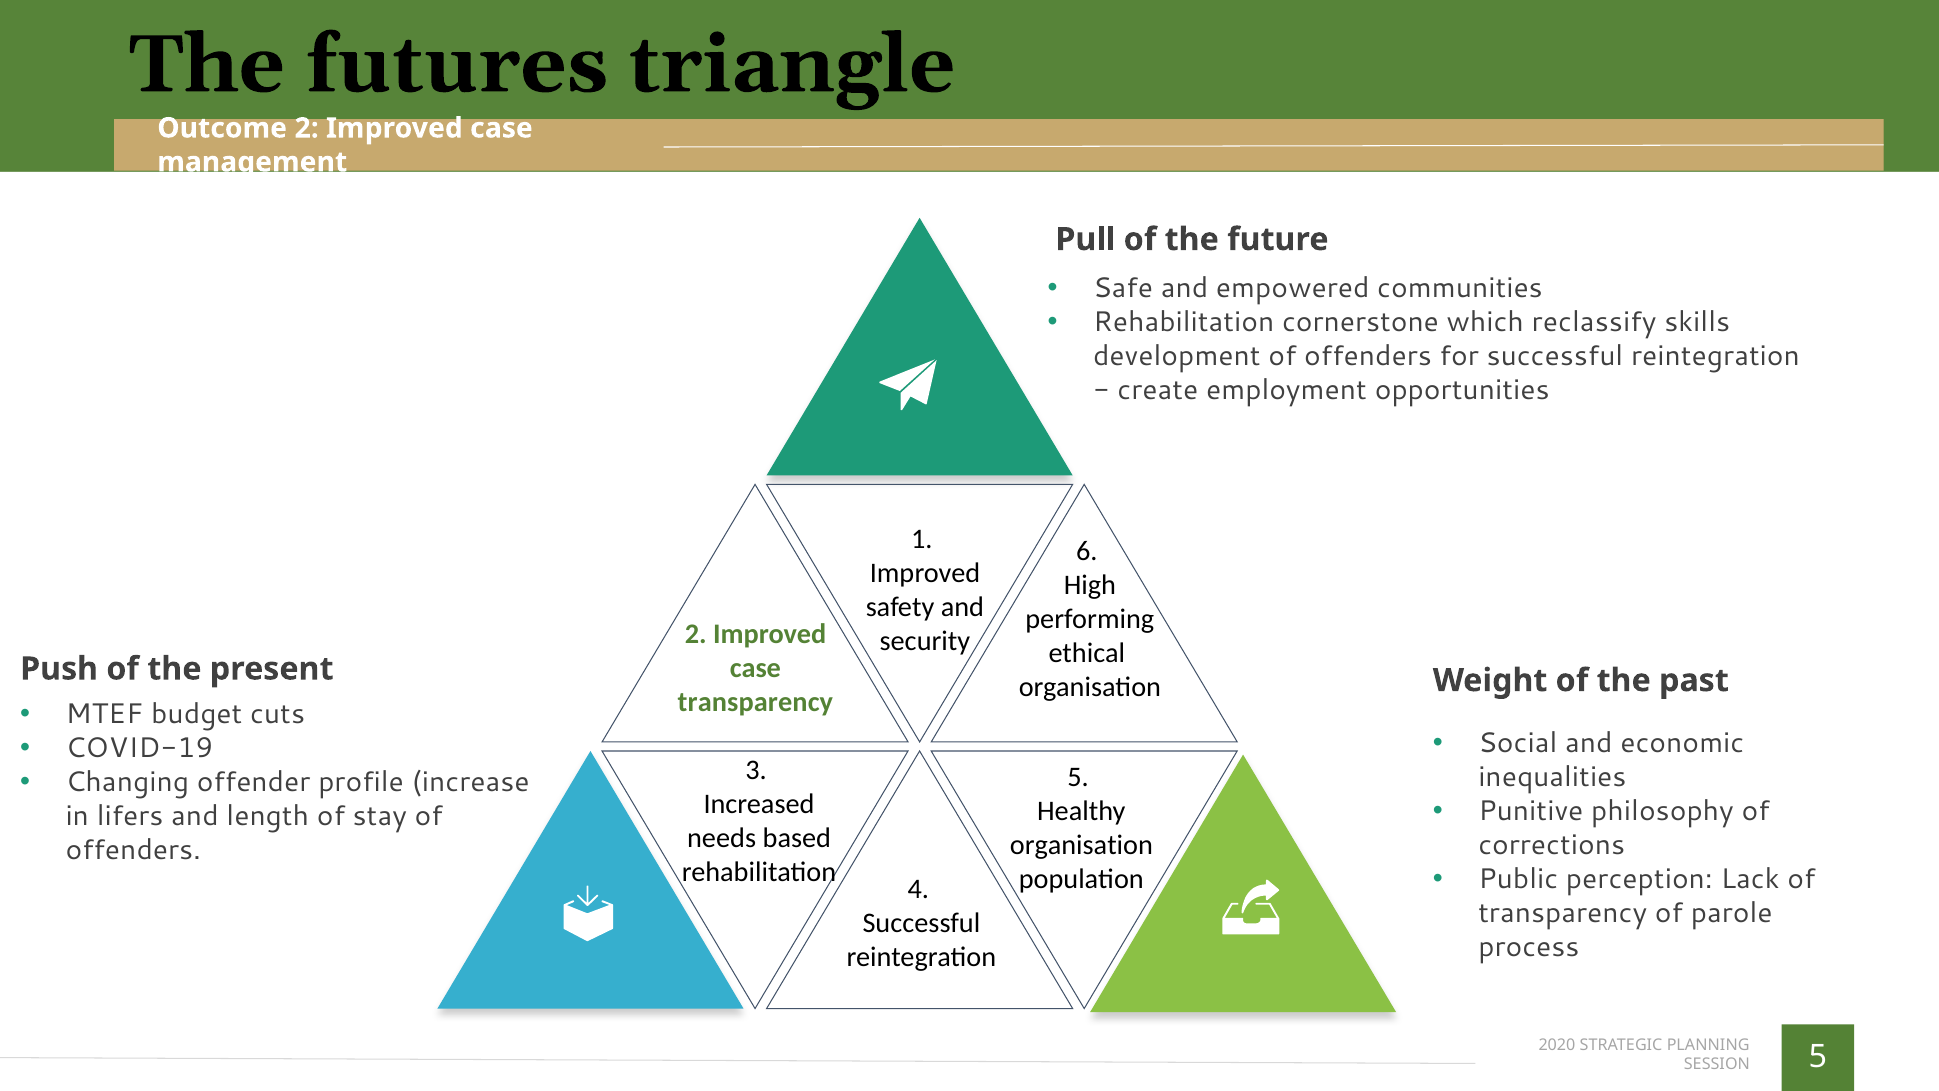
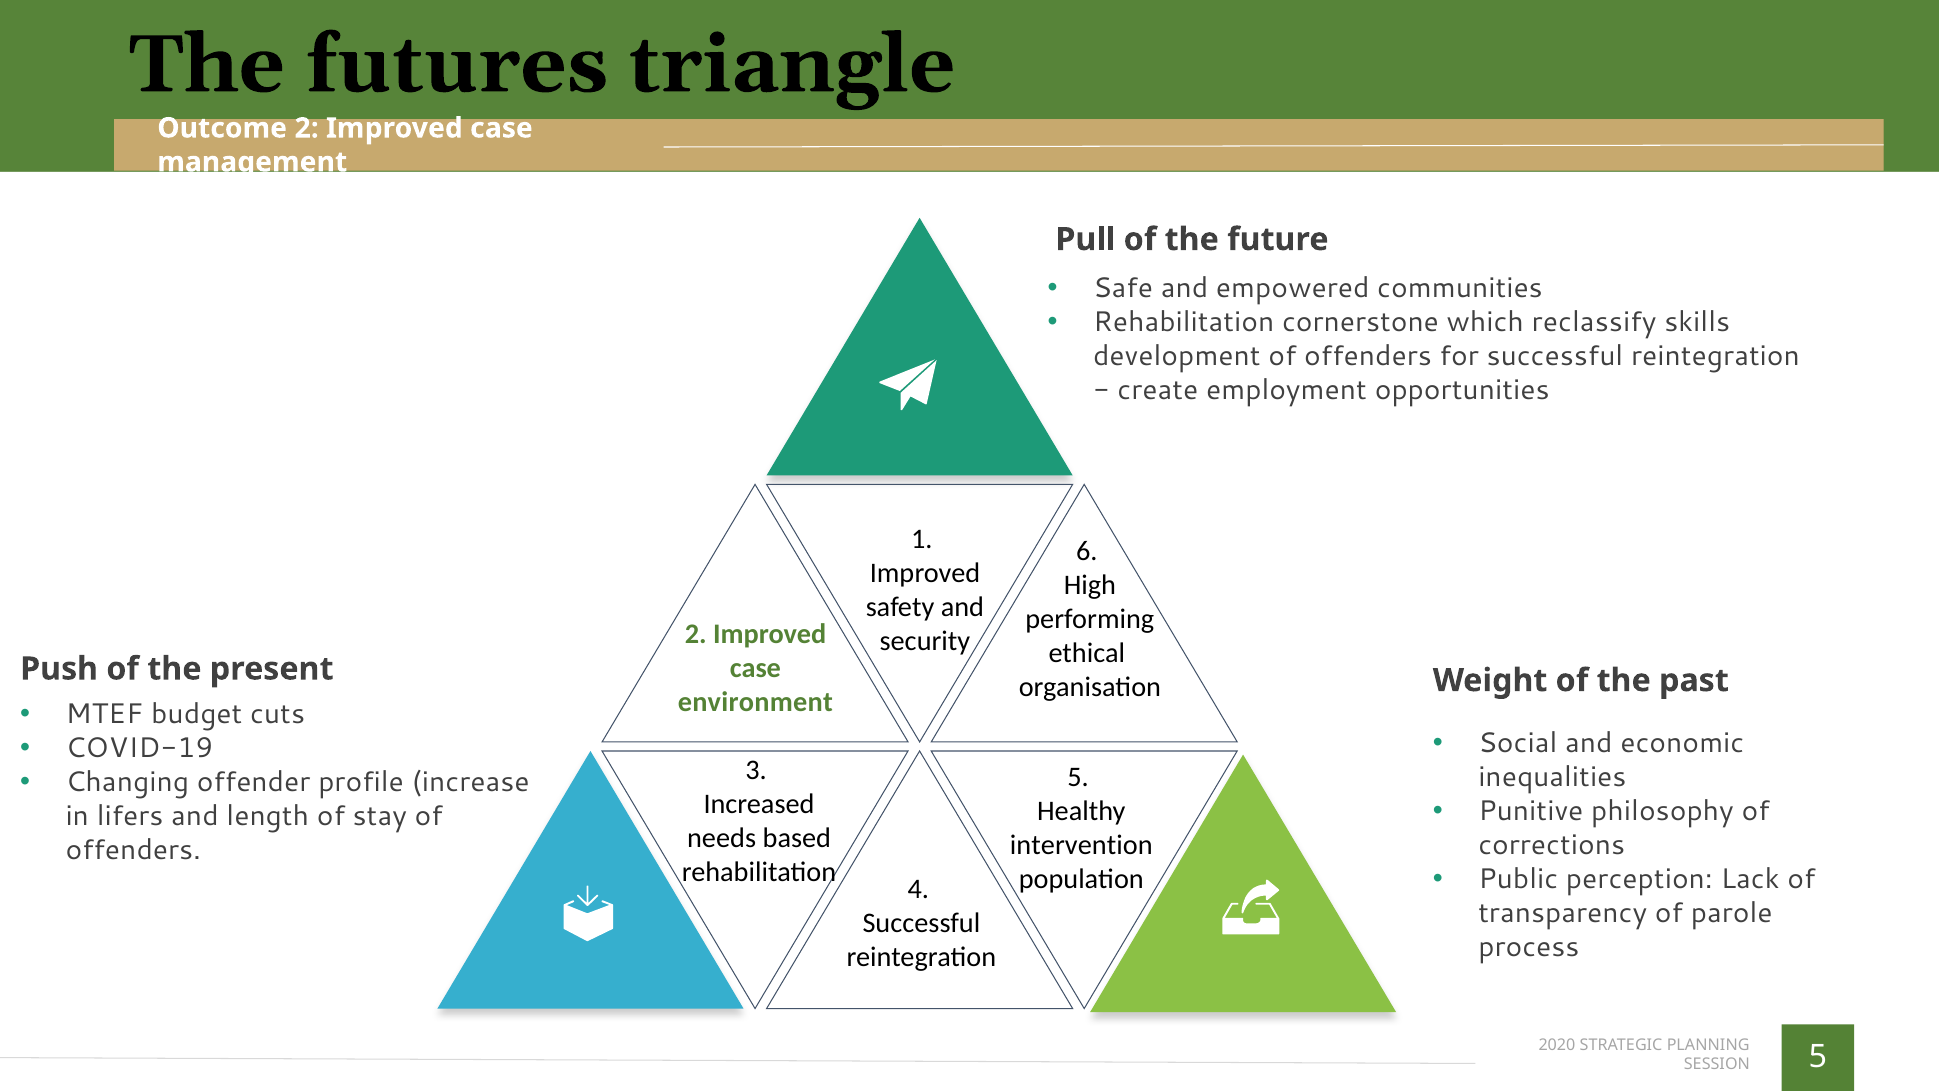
transparency at (755, 702): transparency -> environment
organisation at (1081, 845): organisation -> intervention
